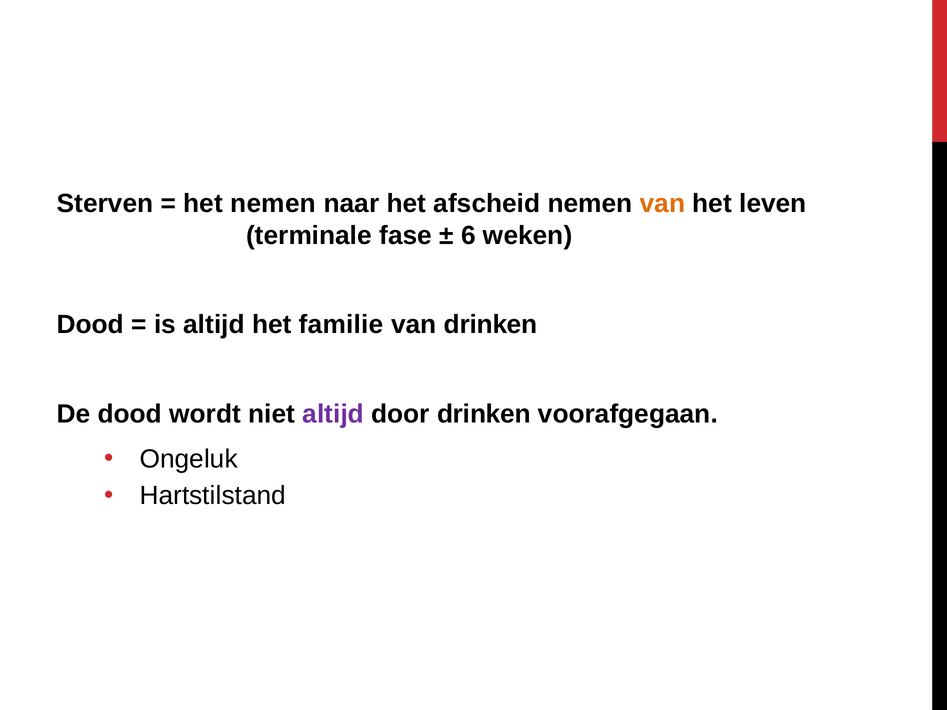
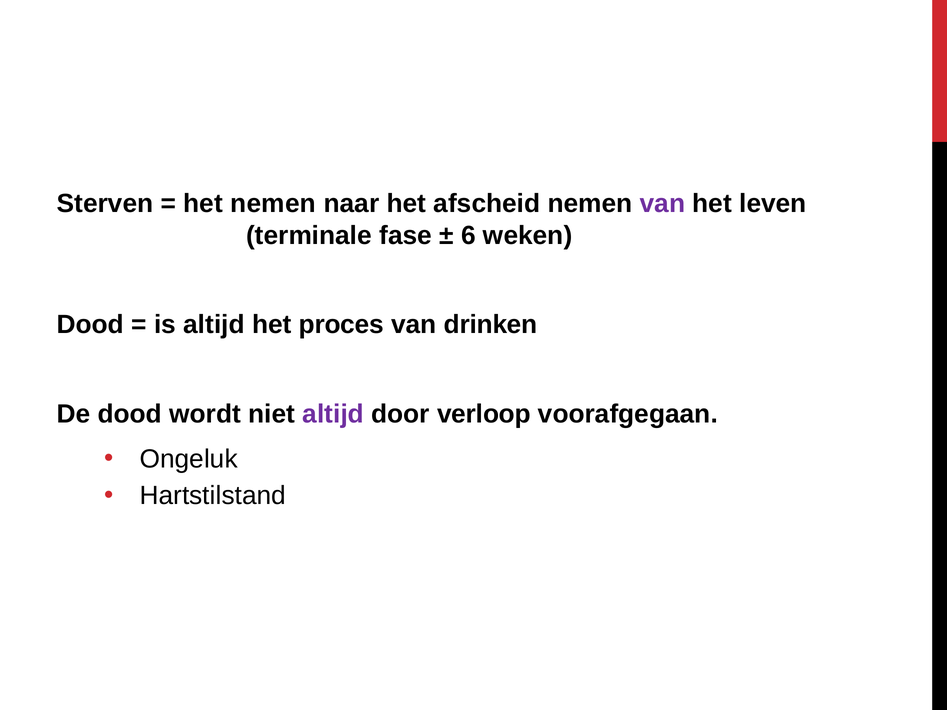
van at (662, 204) colour: orange -> purple
familie: familie -> proces
door drinken: drinken -> verloop
